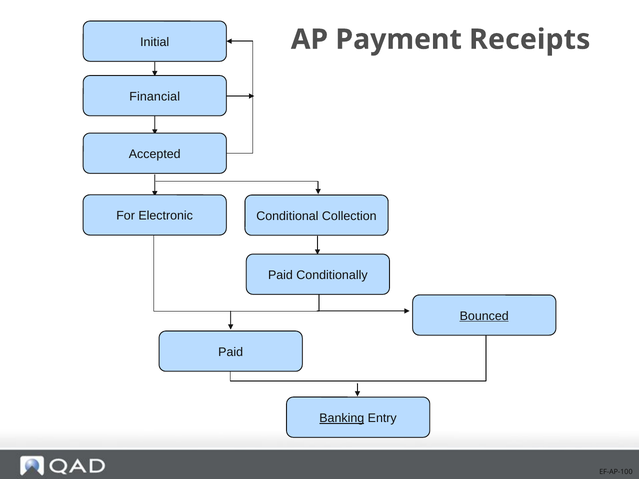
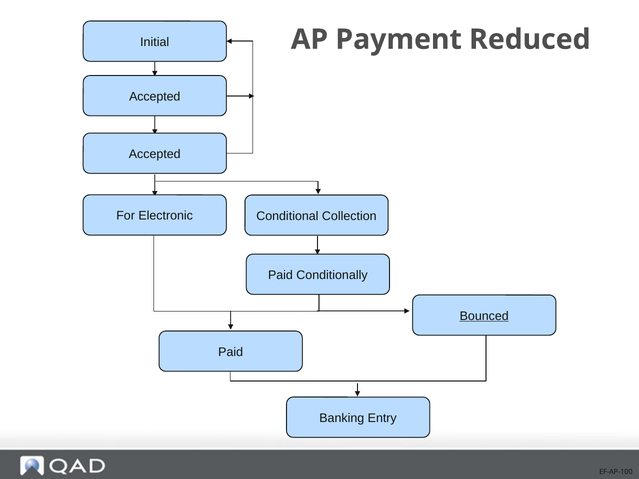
Receipts: Receipts -> Reduced
Financial at (155, 97): Financial -> Accepted
Banking underline: present -> none
